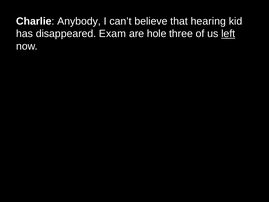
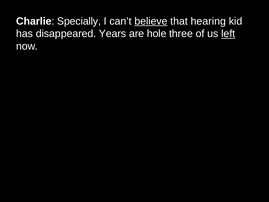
Anybody: Anybody -> Specially
believe underline: none -> present
Exam: Exam -> Years
